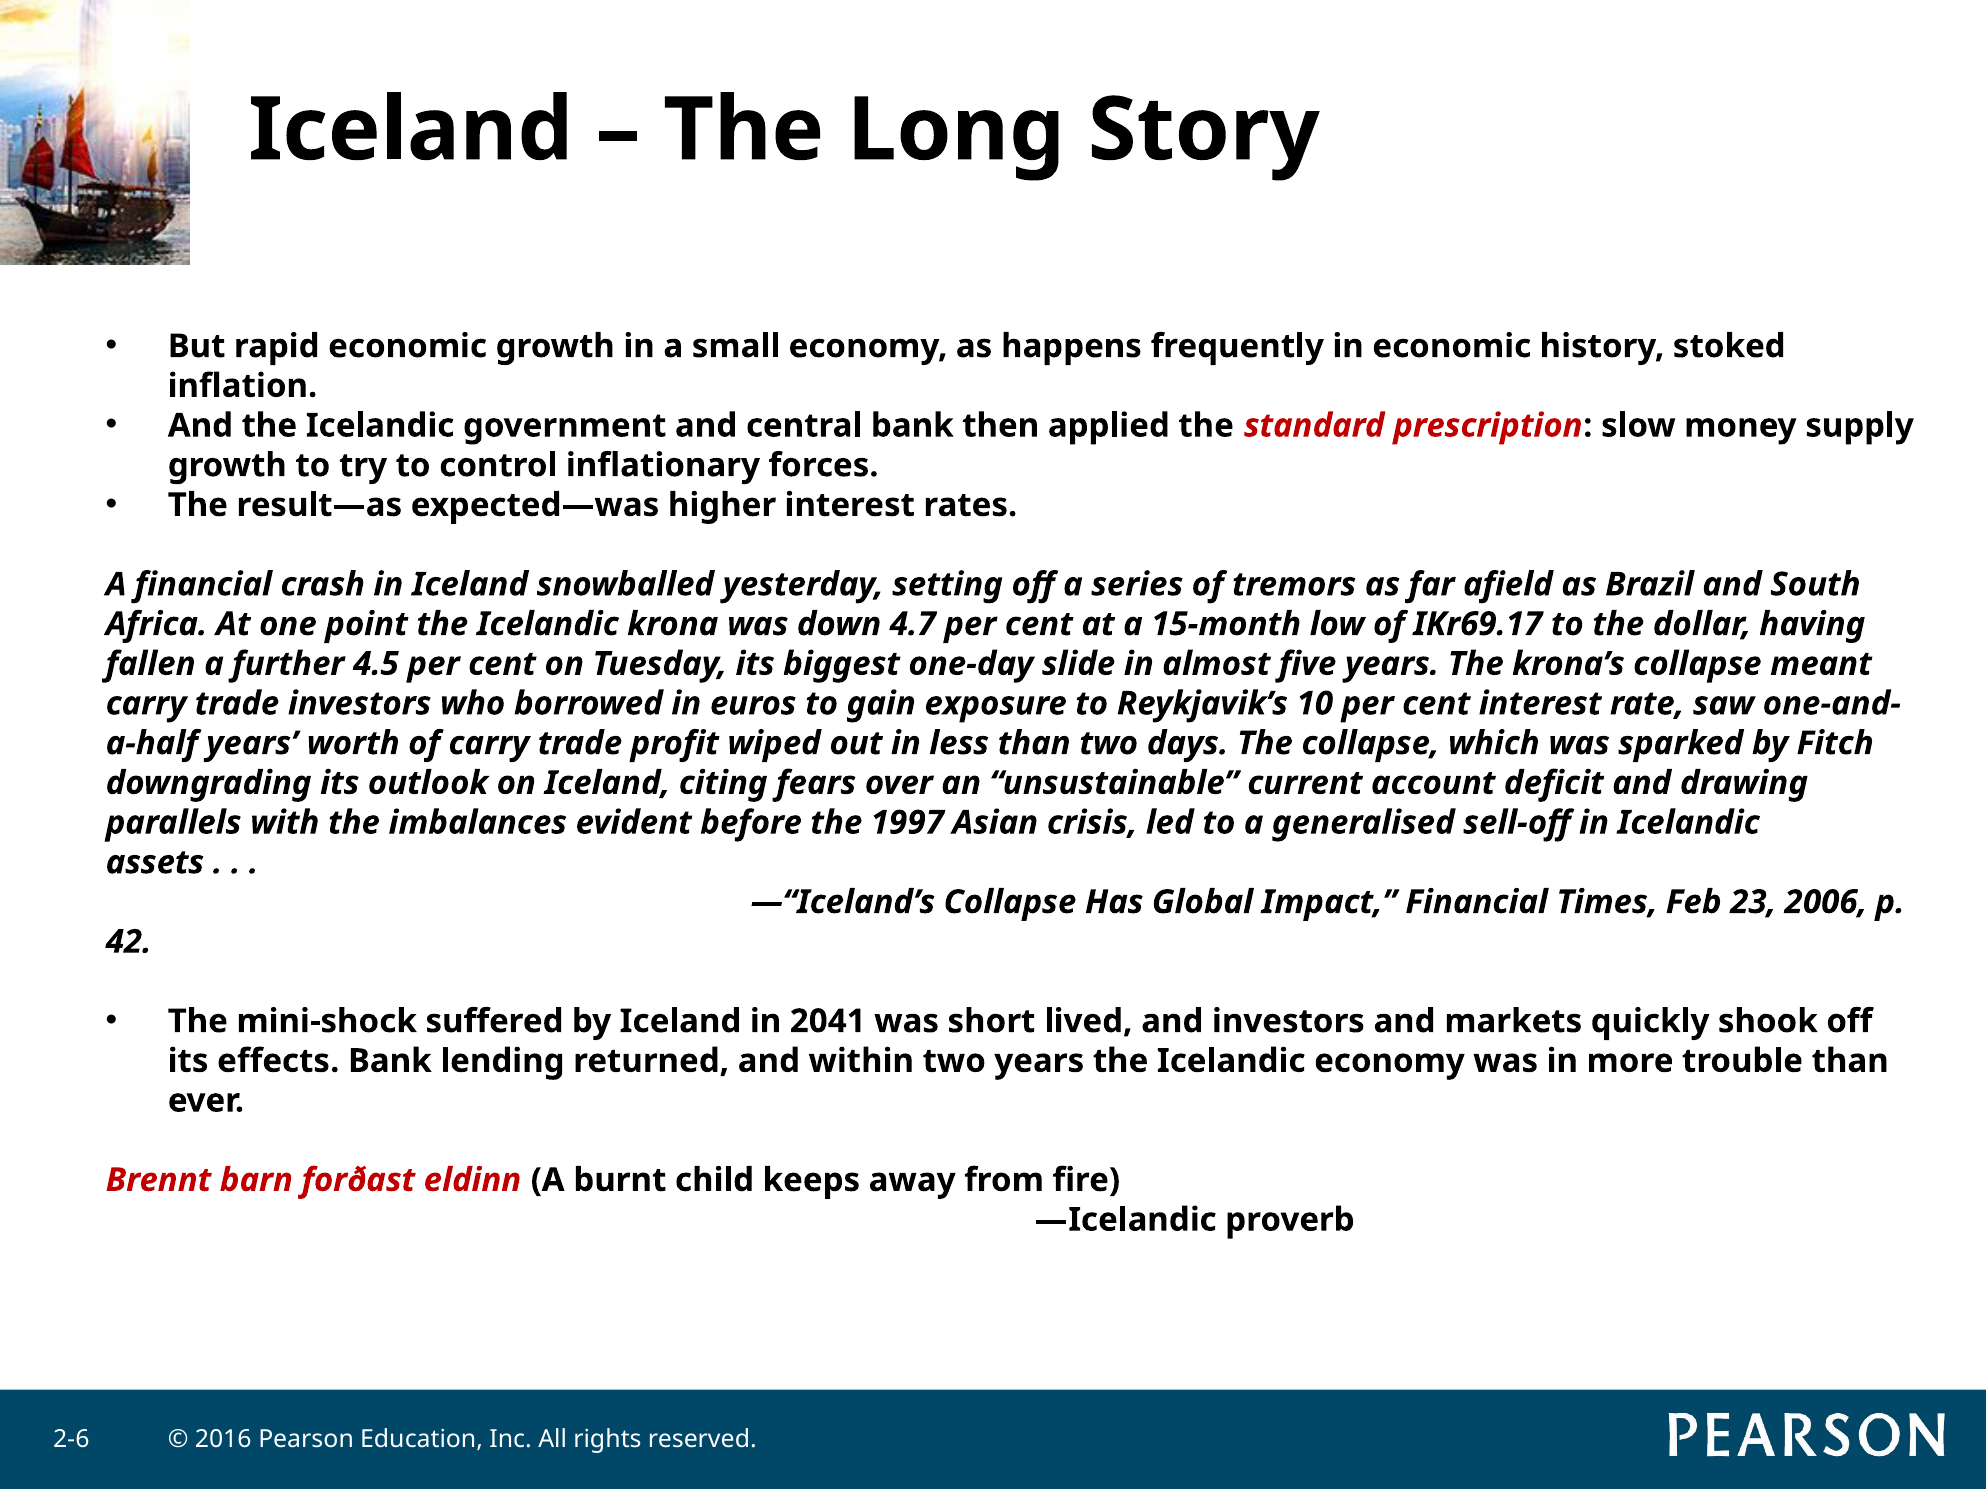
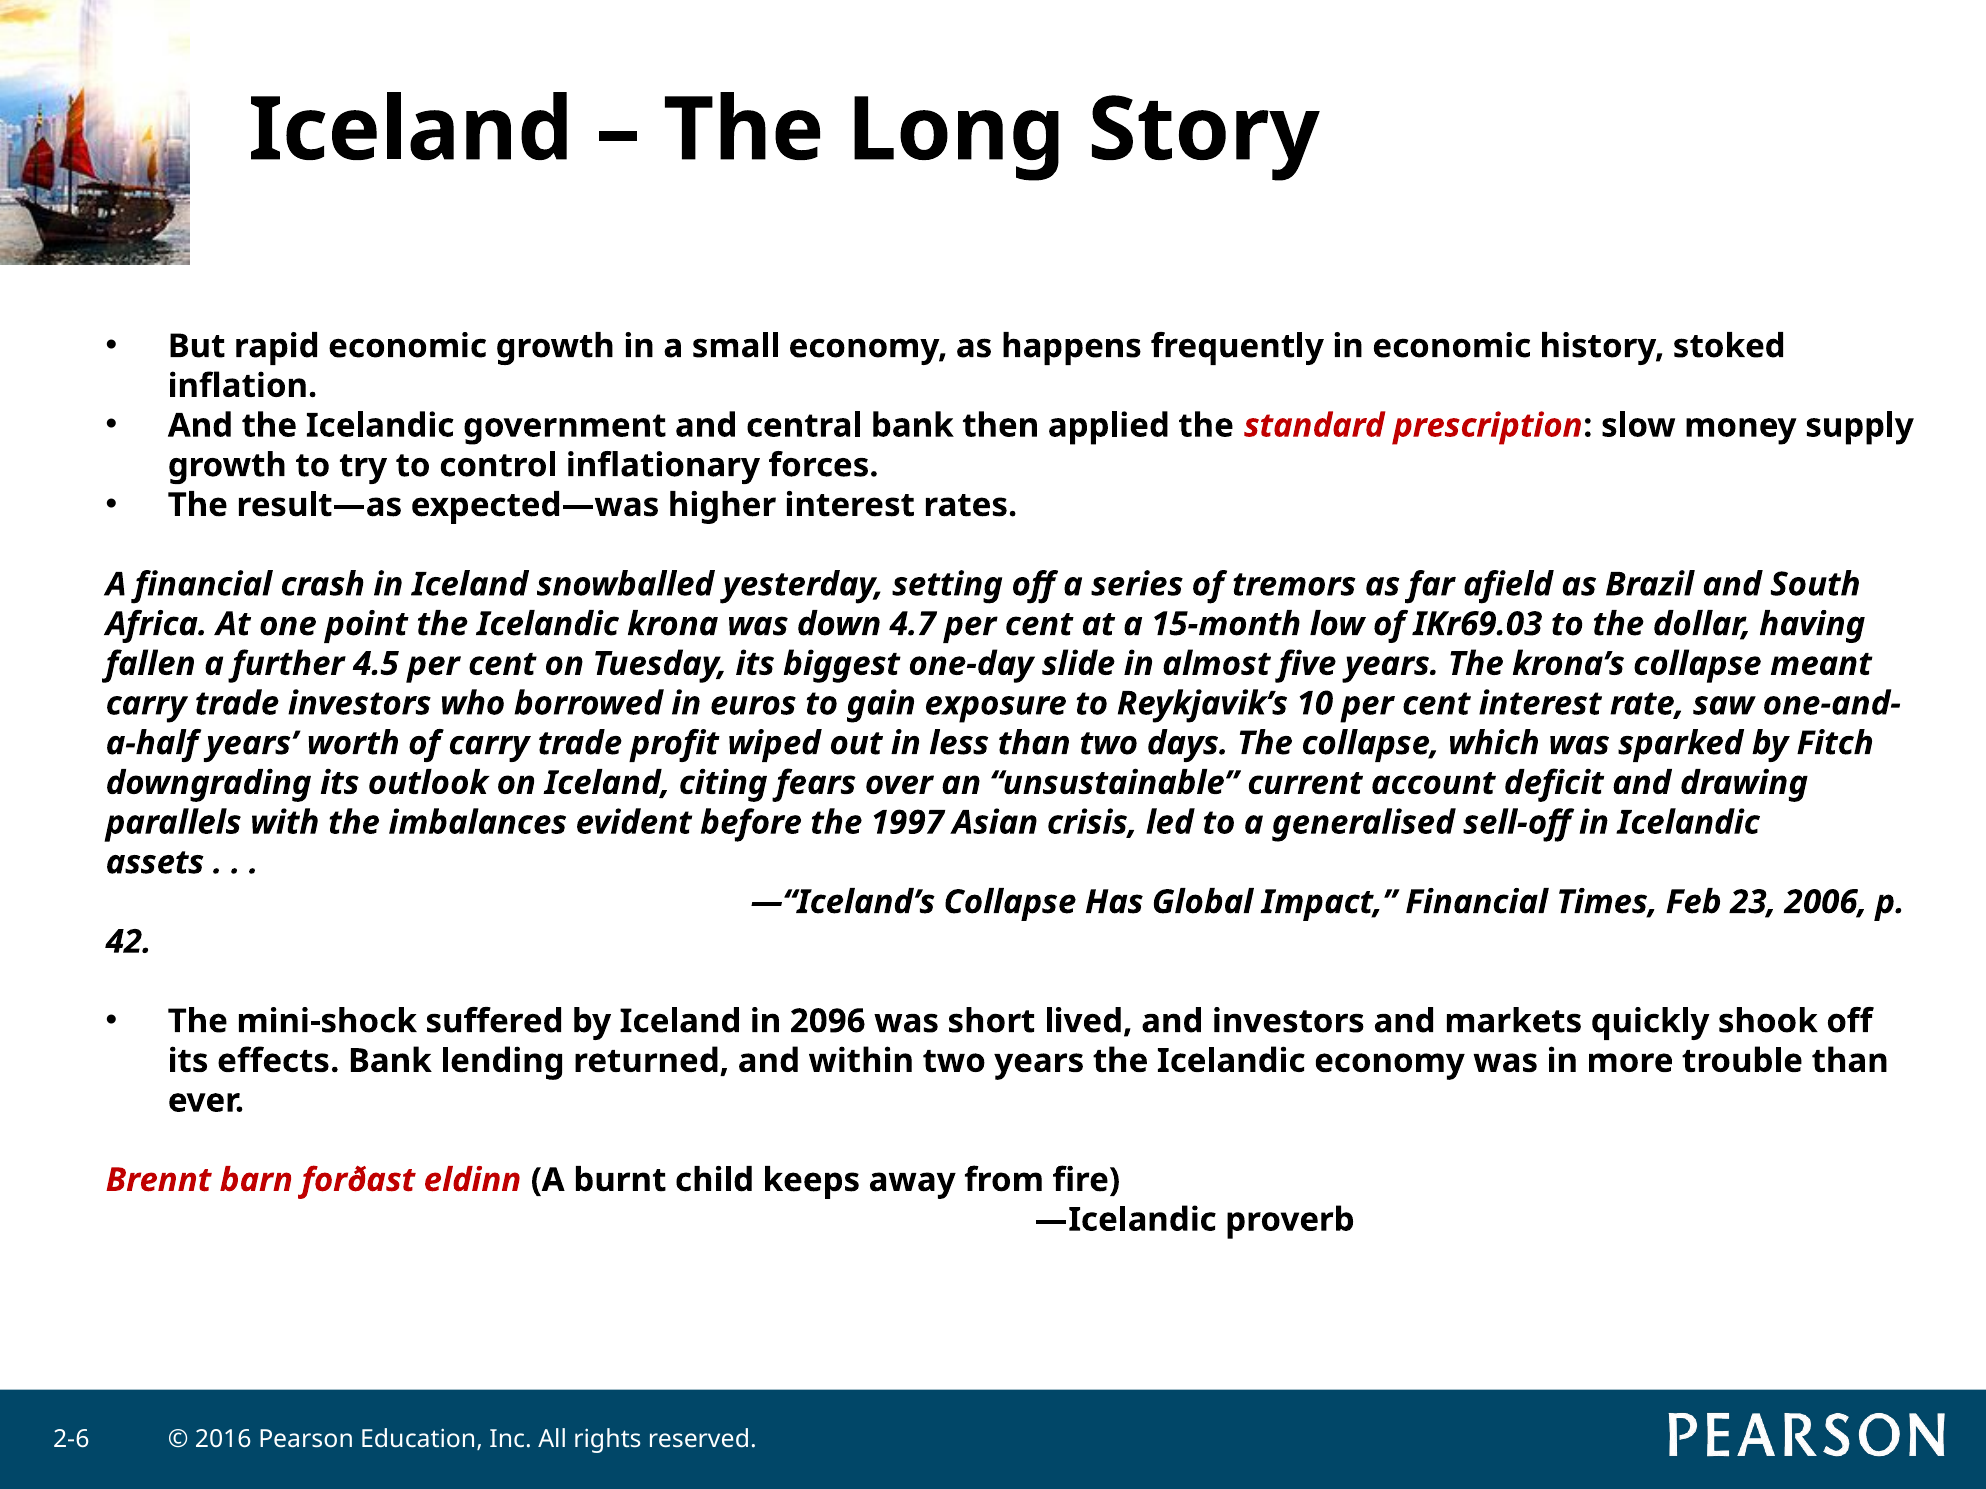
IKr69.17: IKr69.17 -> IKr69.03
2041: 2041 -> 2096
